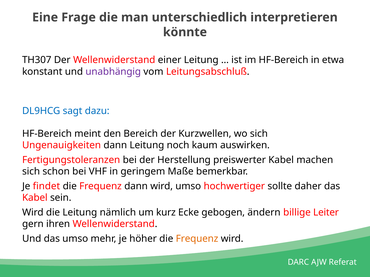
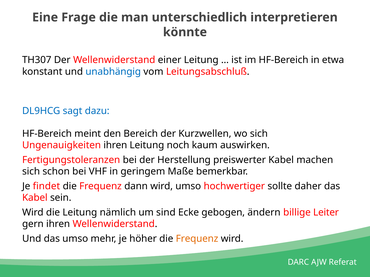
unabhängig colour: purple -> blue
Ungenauigkeiten dann: dann -> ihren
kurz: kurz -> sind
